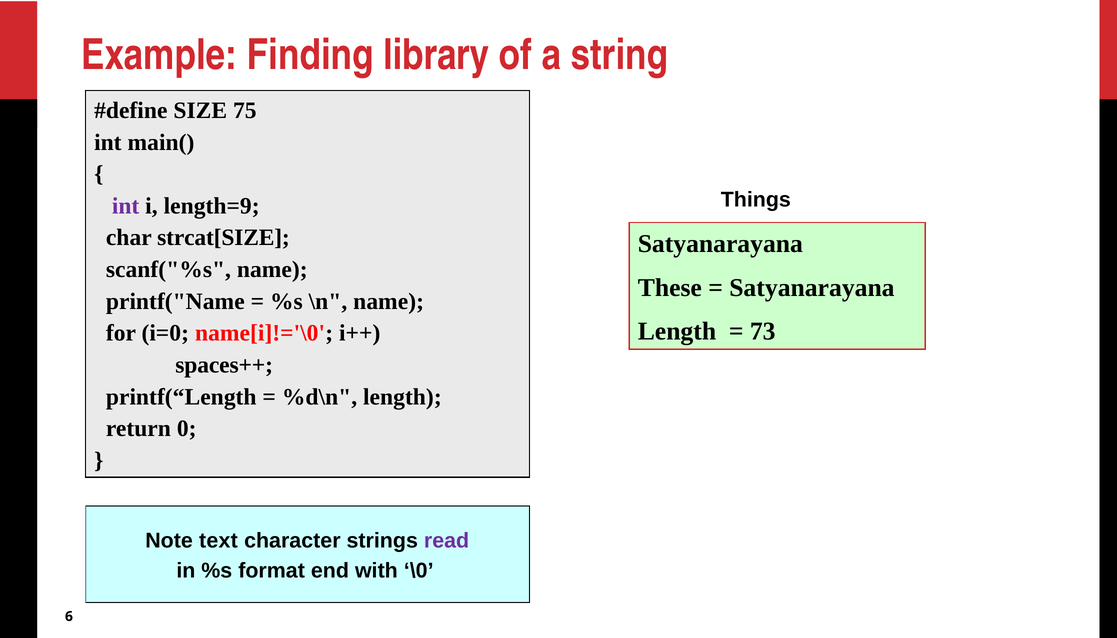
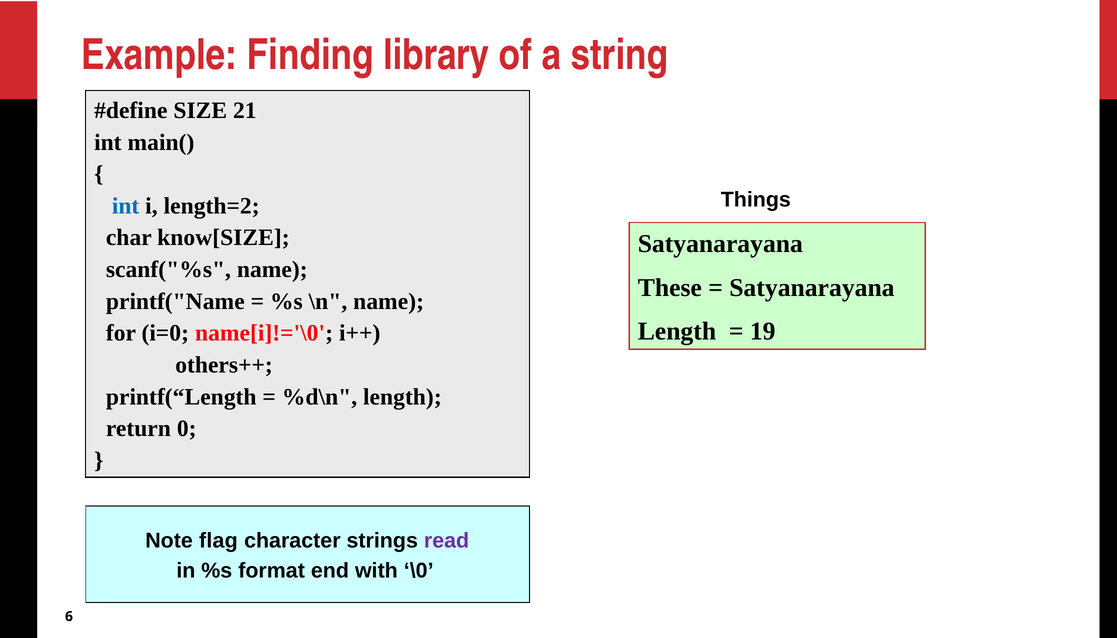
75: 75 -> 21
int at (126, 206) colour: purple -> blue
length=9: length=9 -> length=2
strcat[SIZE: strcat[SIZE -> know[SIZE
73: 73 -> 19
spaces++: spaces++ -> others++
text: text -> flag
